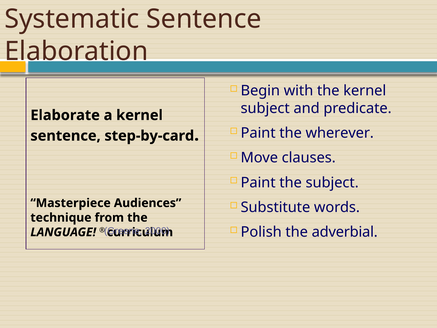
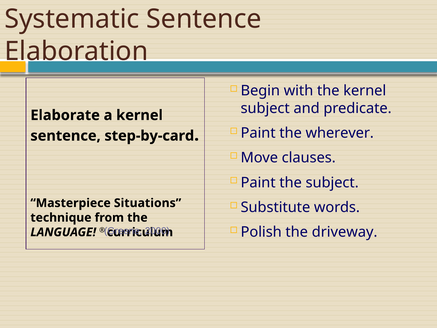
Audiences: Audiences -> Situations
adverbial: adverbial -> driveway
